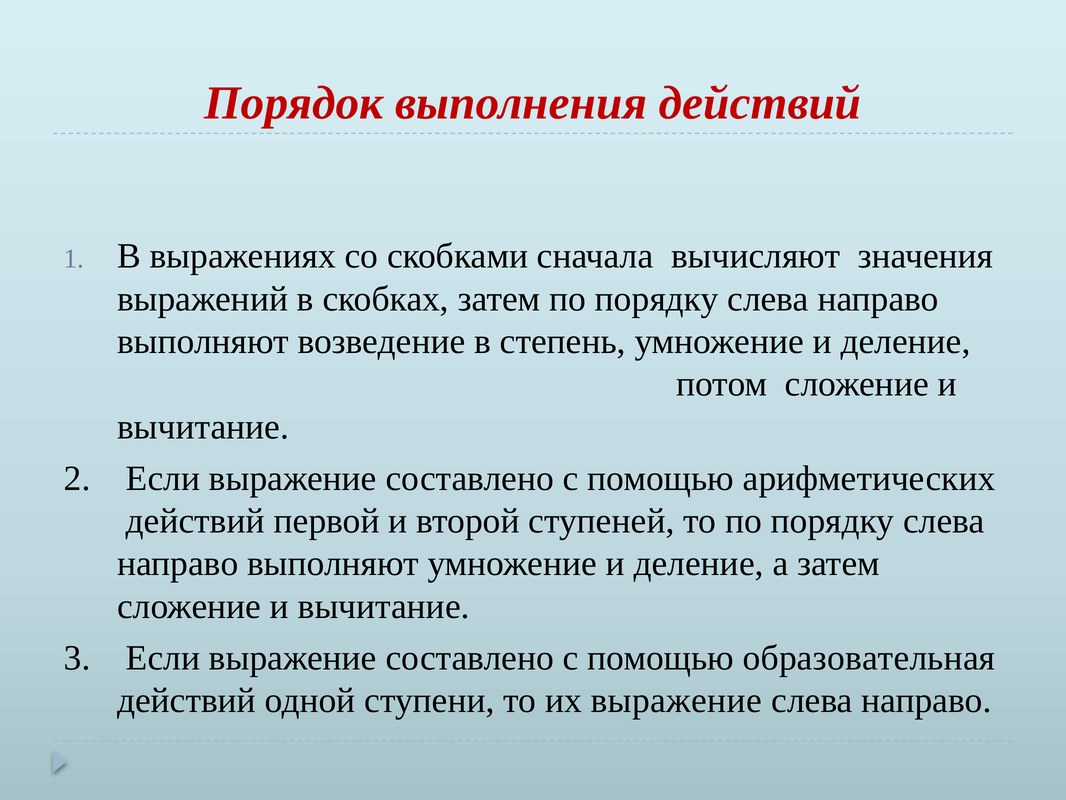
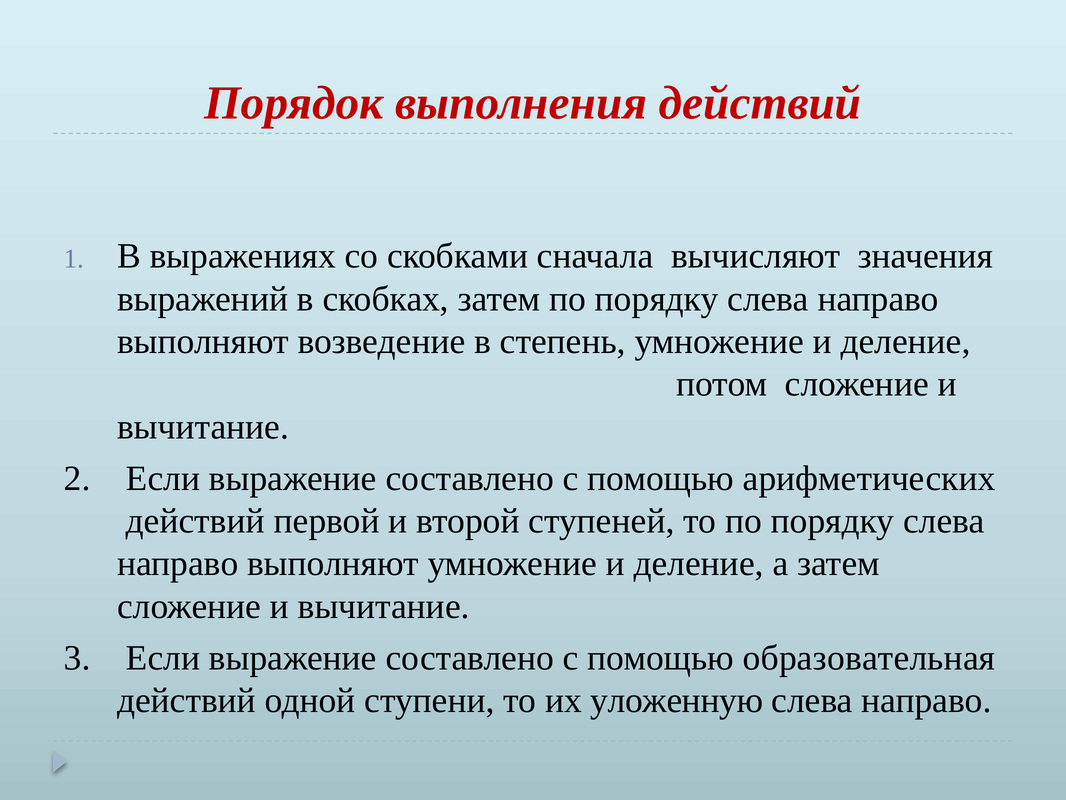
их выражение: выражение -> уложенную
